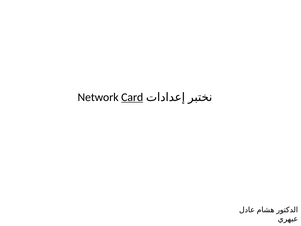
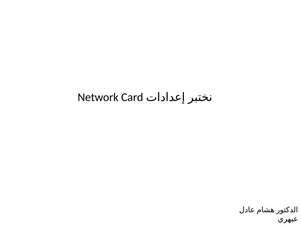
Card underline: present -> none
